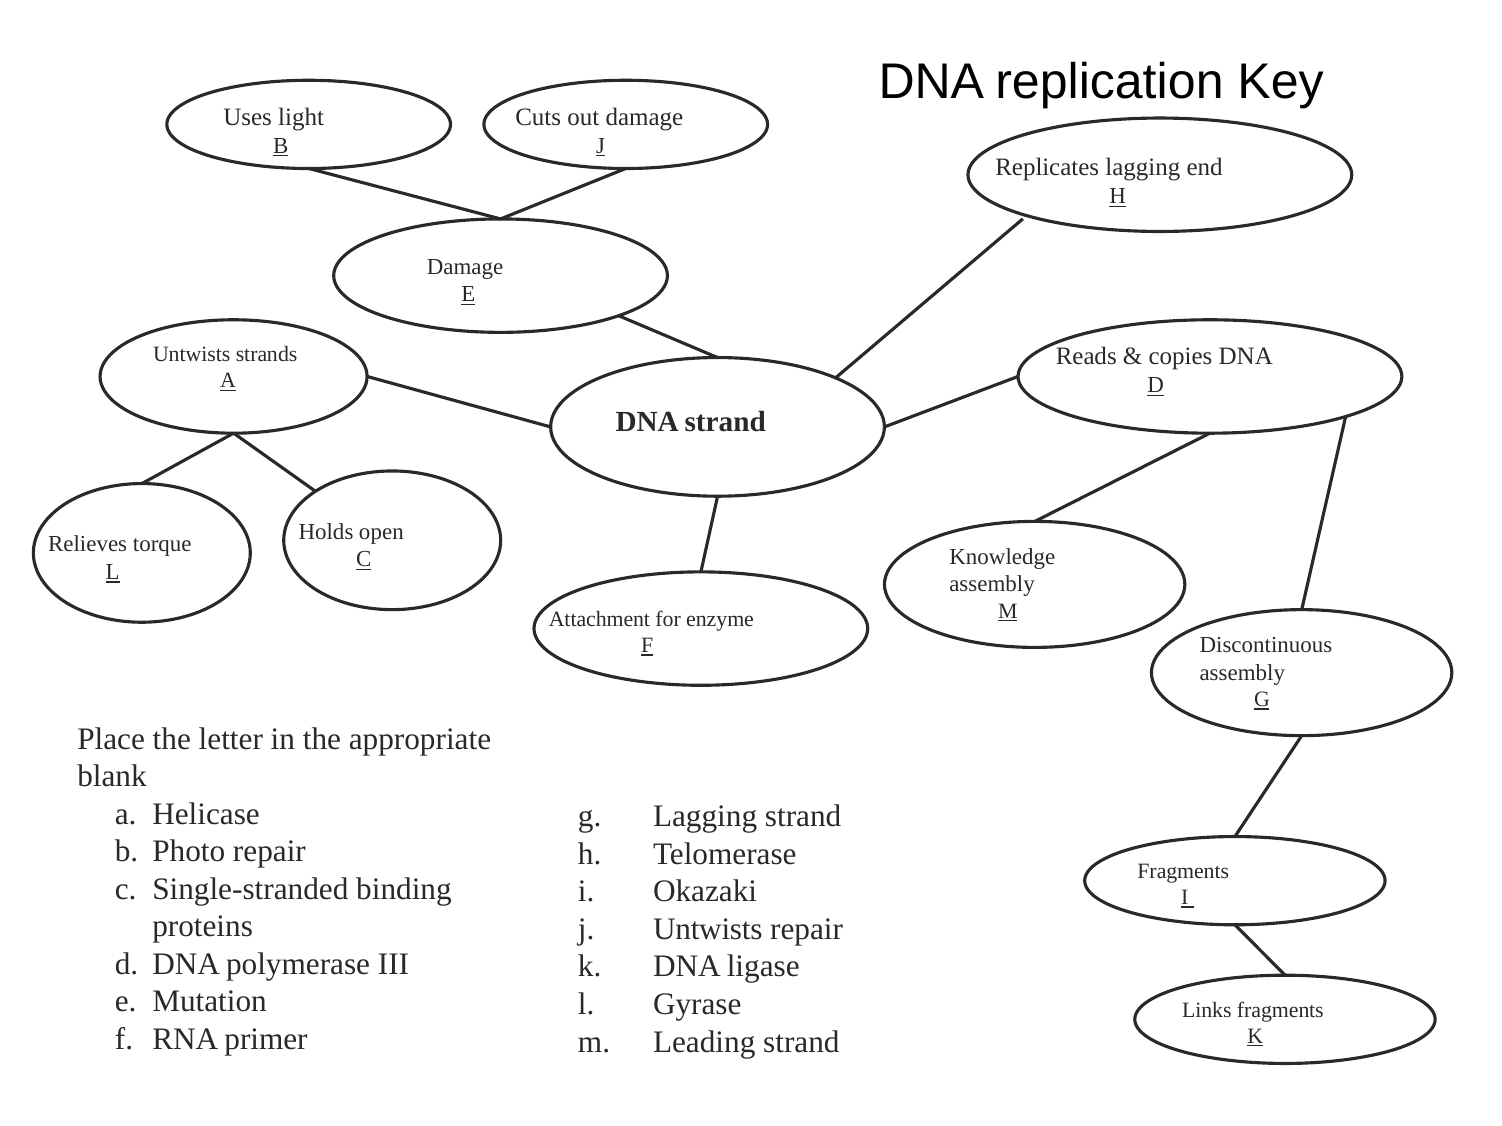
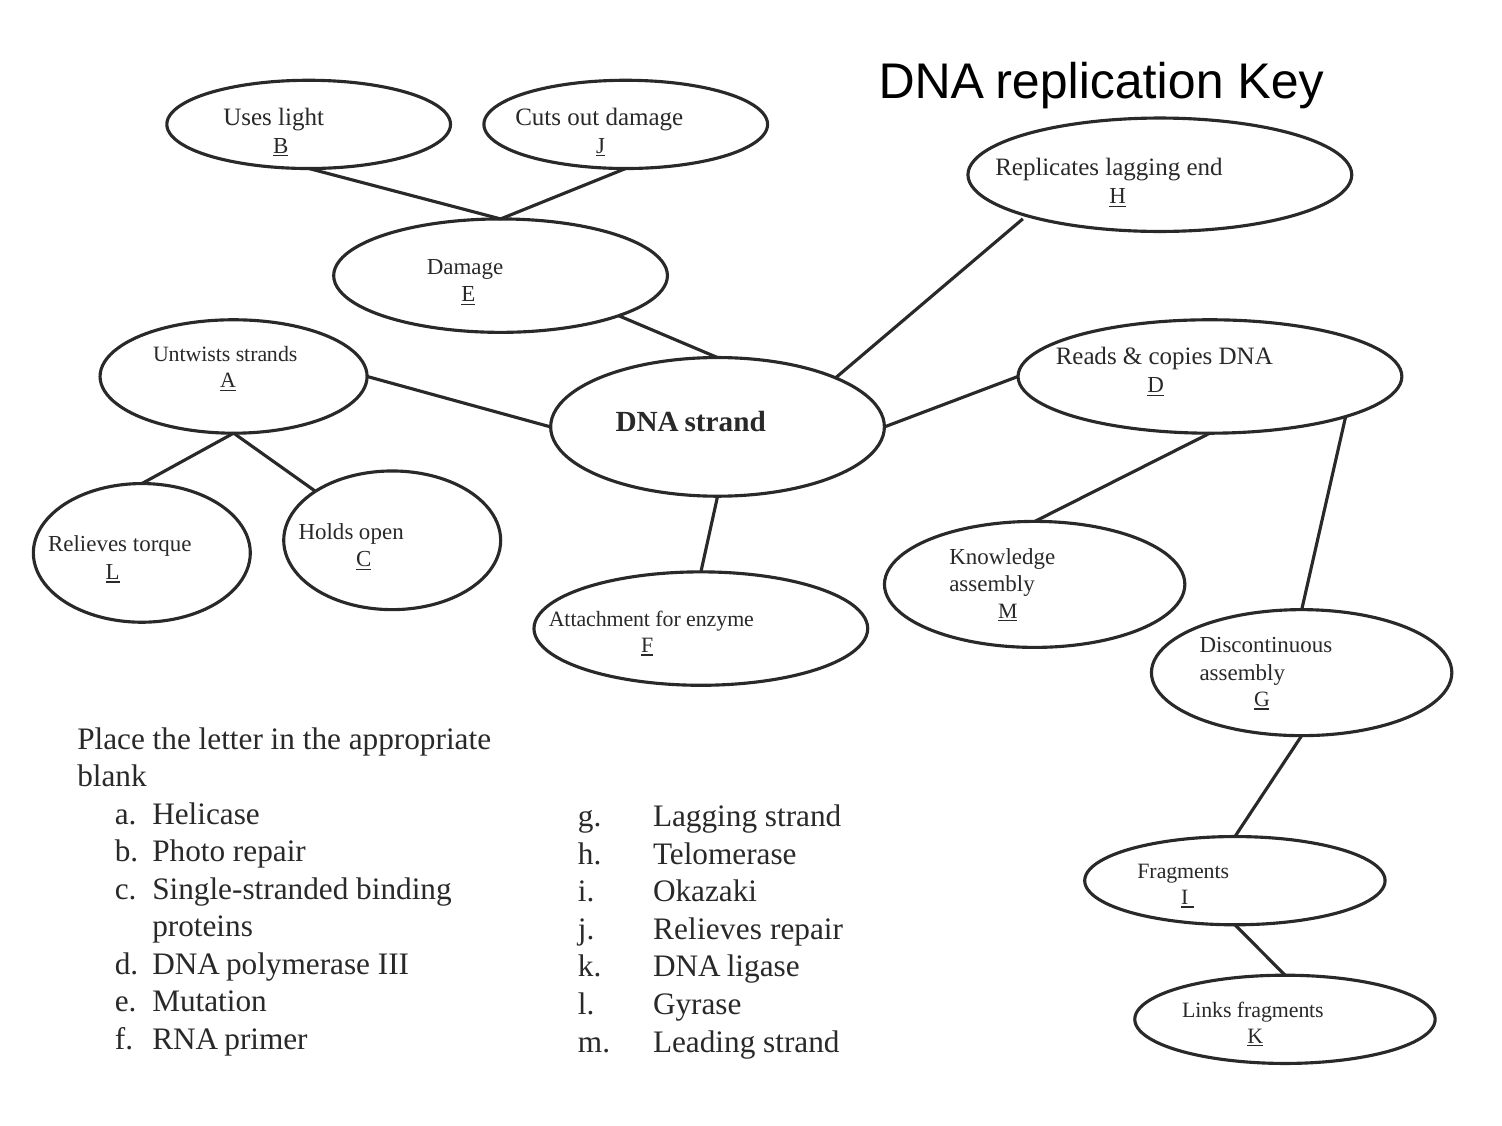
j Untwists: Untwists -> Relieves
